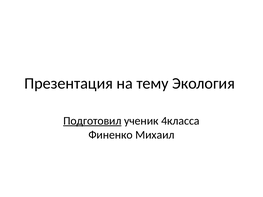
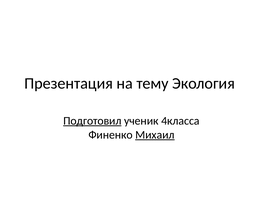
Михаил underline: none -> present
